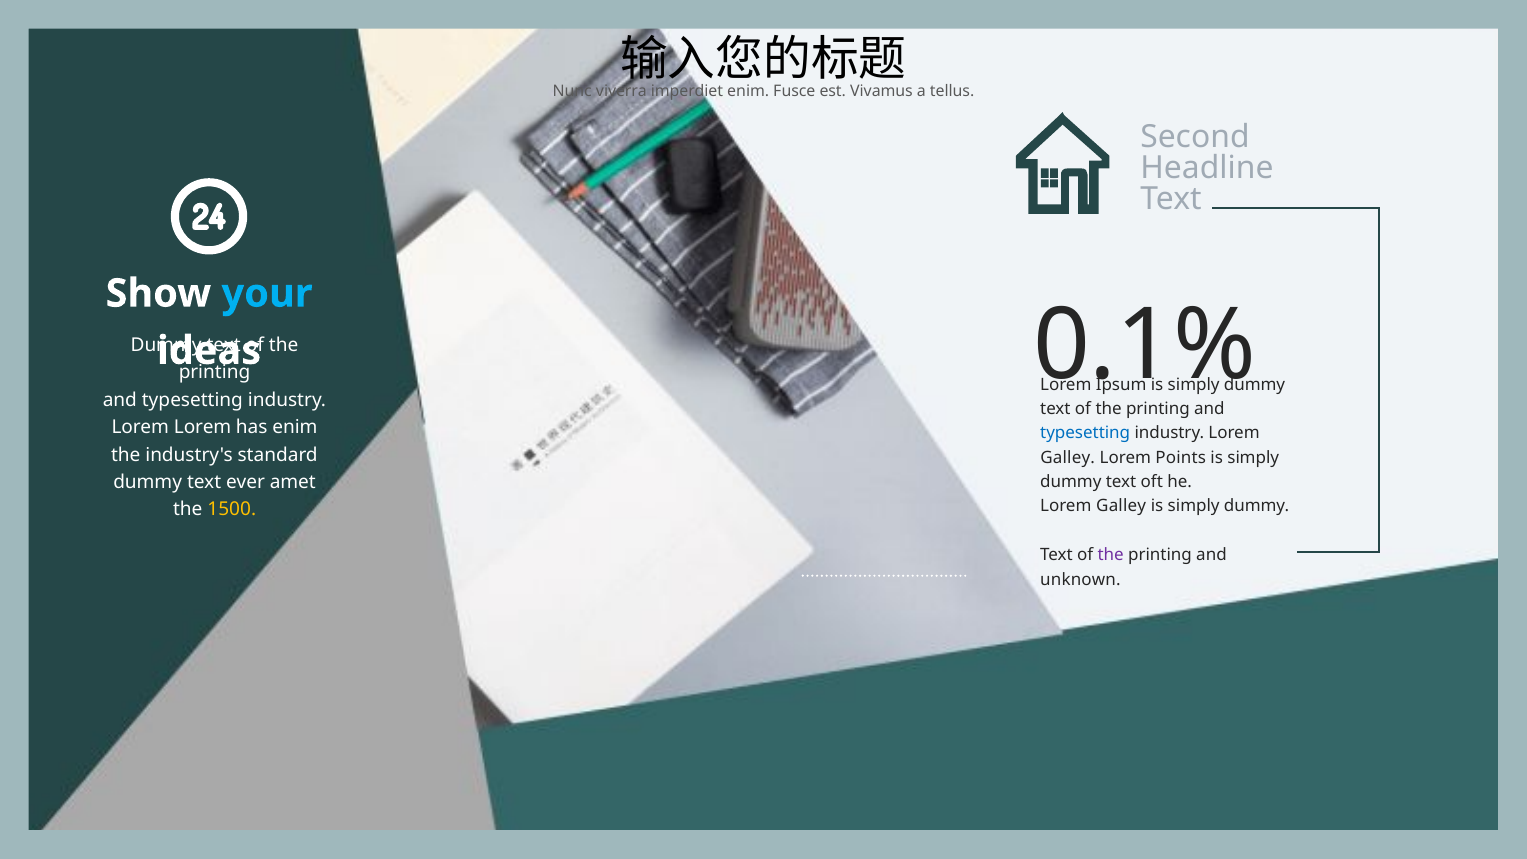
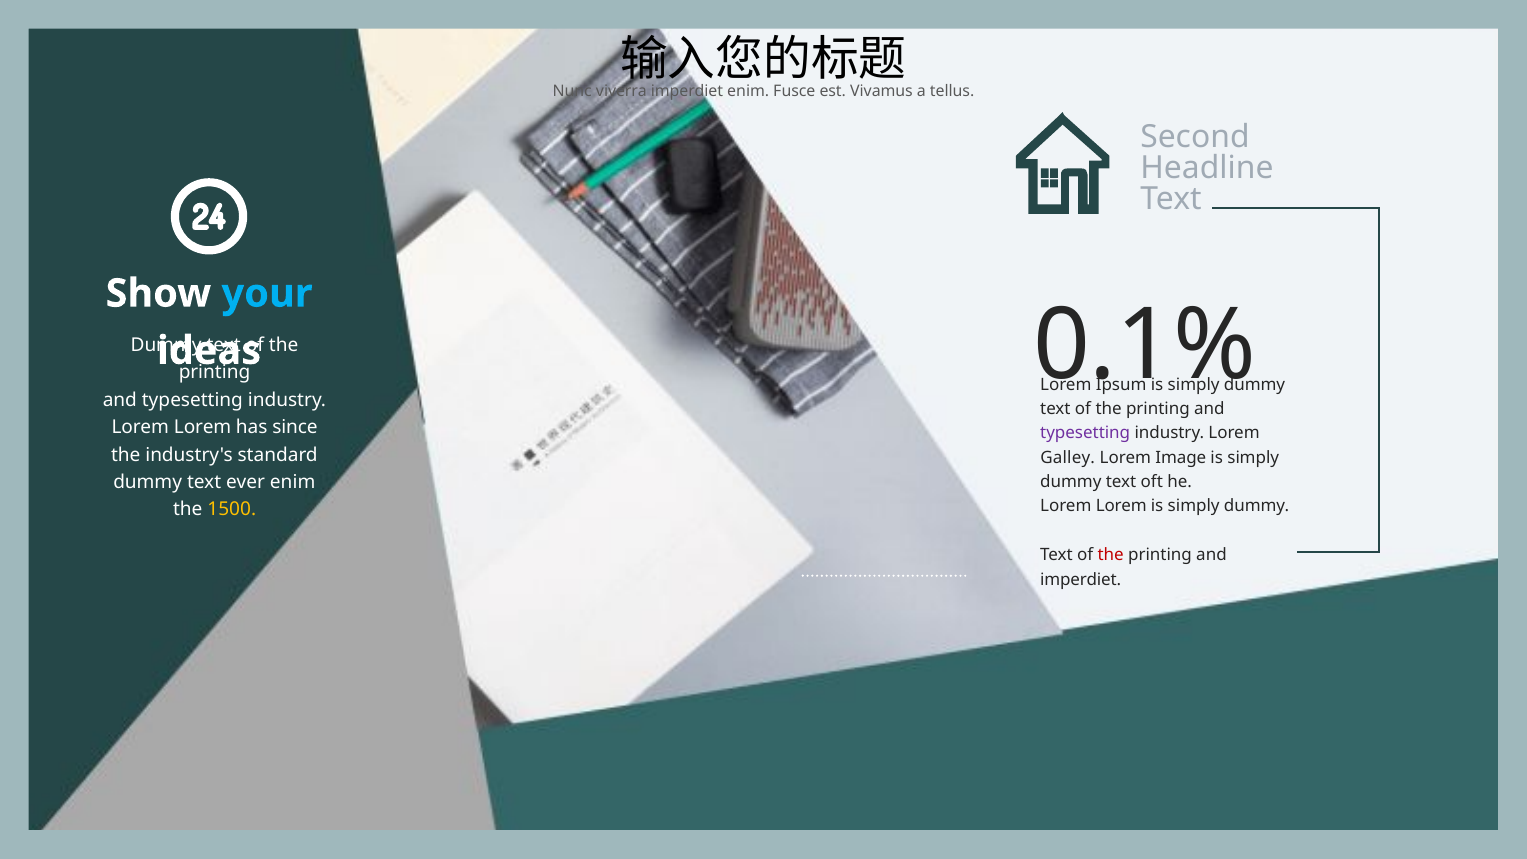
has enim: enim -> since
typesetting at (1085, 433) colour: blue -> purple
Points: Points -> Image
ever amet: amet -> enim
Galley at (1121, 506): Galley -> Lorem
the at (1111, 555) colour: purple -> red
unknown at (1080, 579): unknown -> imperdiet
